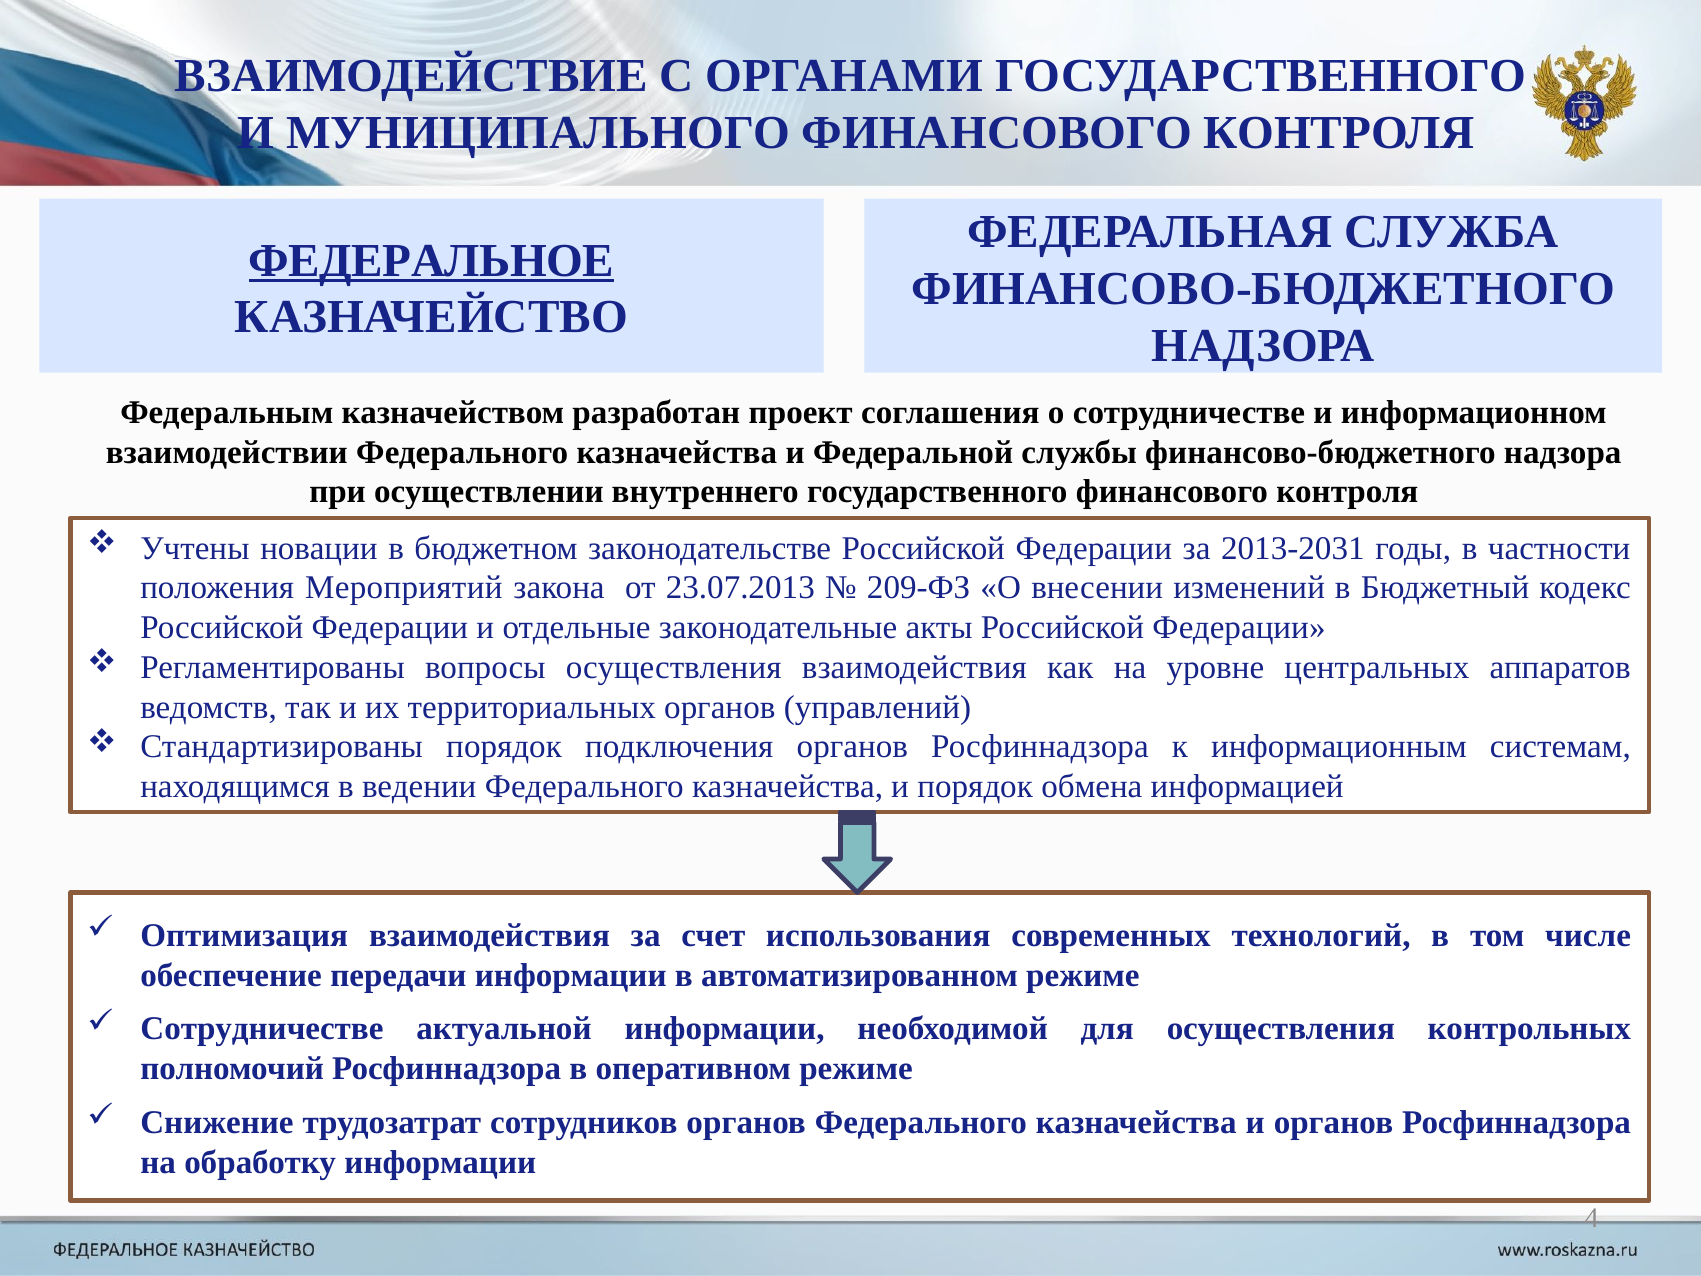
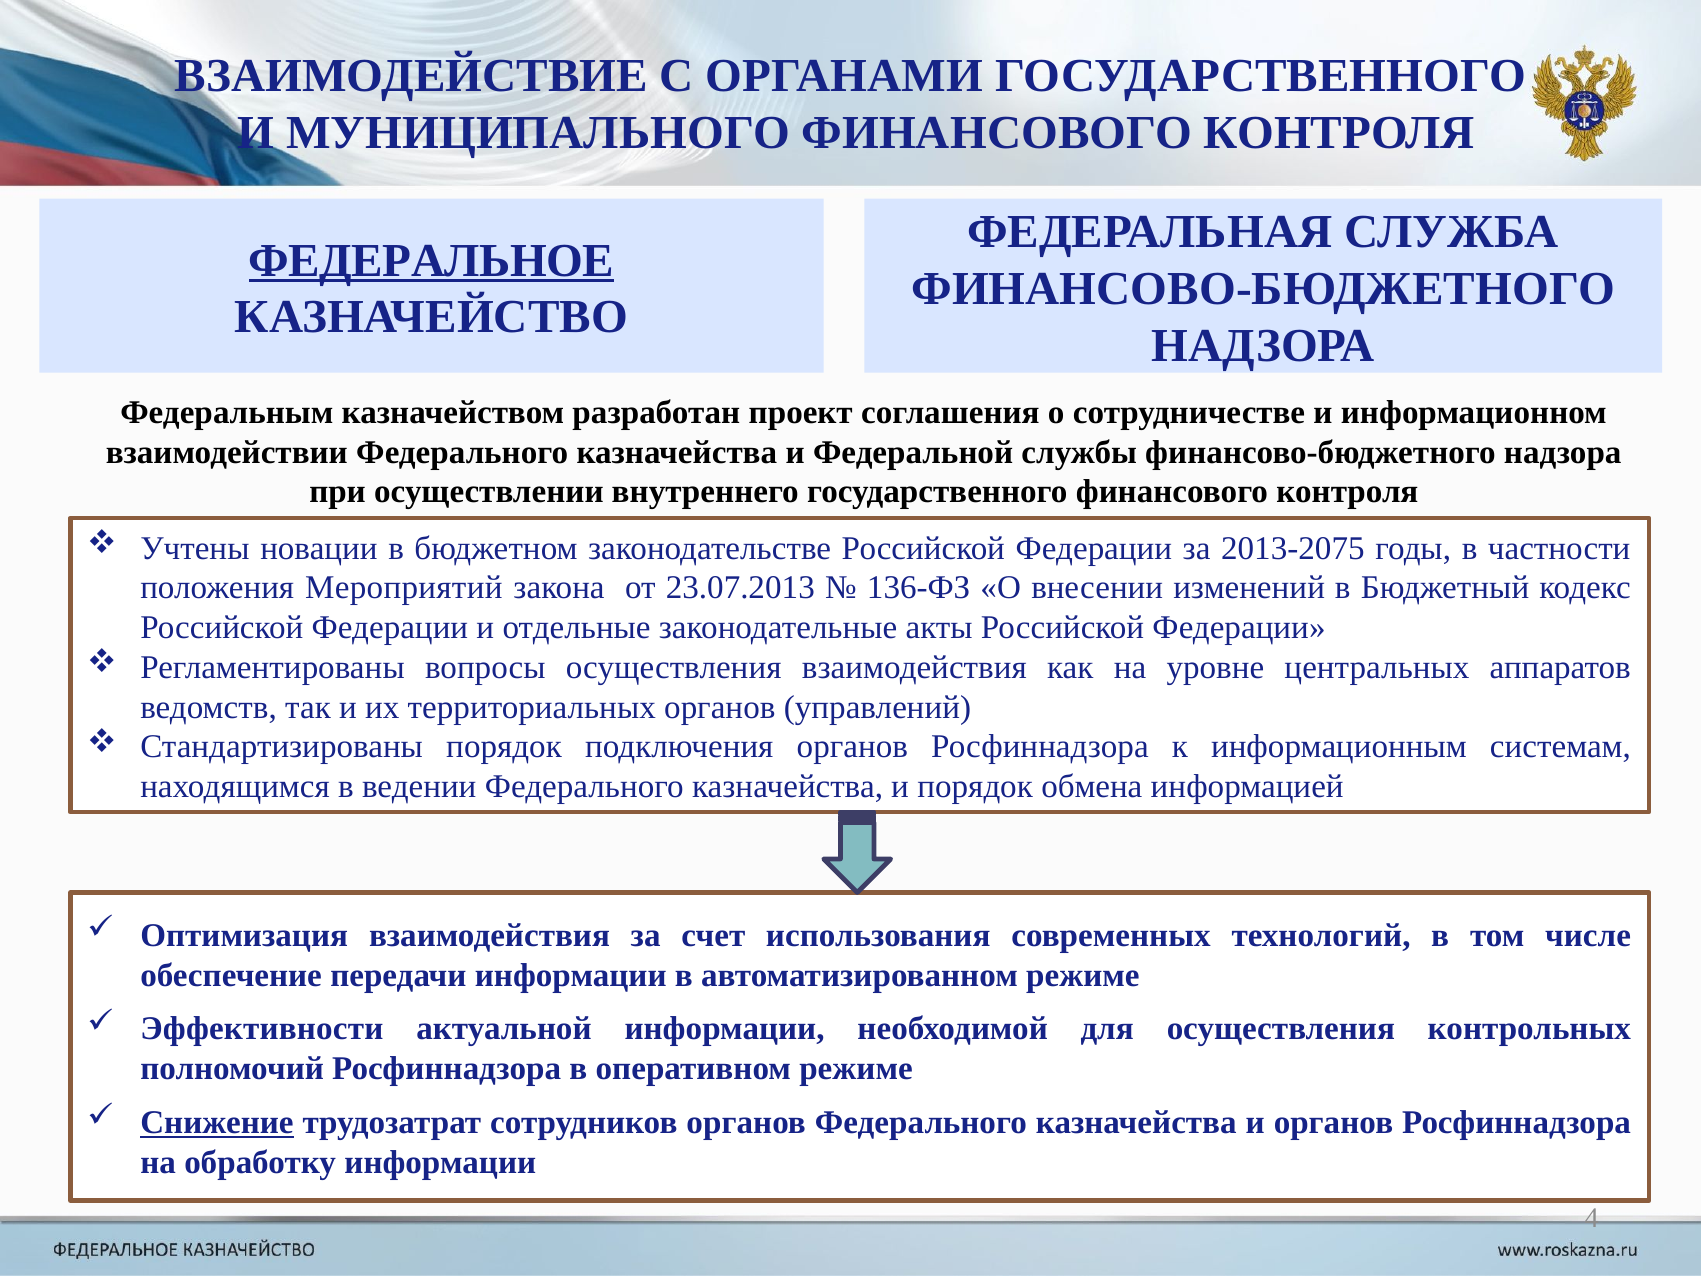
2013-2031: 2013-2031 -> 2013-2075
209-ФЗ: 209-ФЗ -> 136-ФЗ
Сотрудничестве at (262, 1029): Сотрудничестве -> Эффективности
Снижение underline: none -> present
